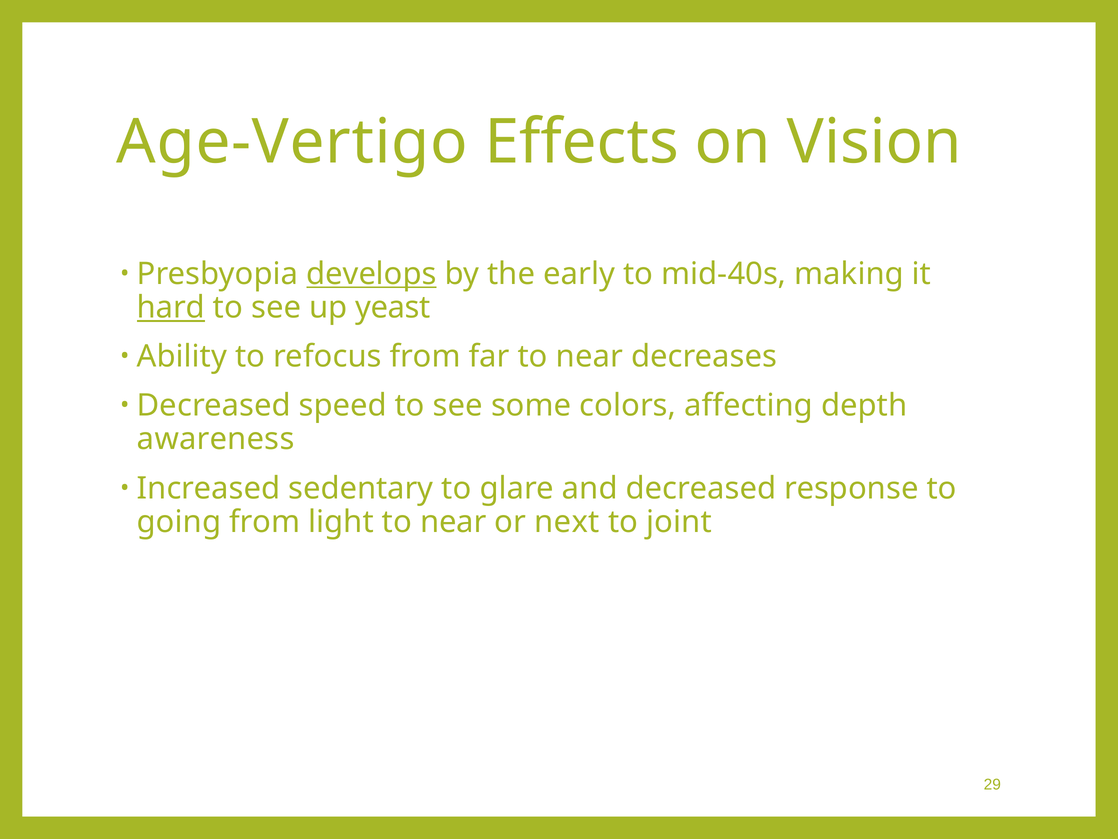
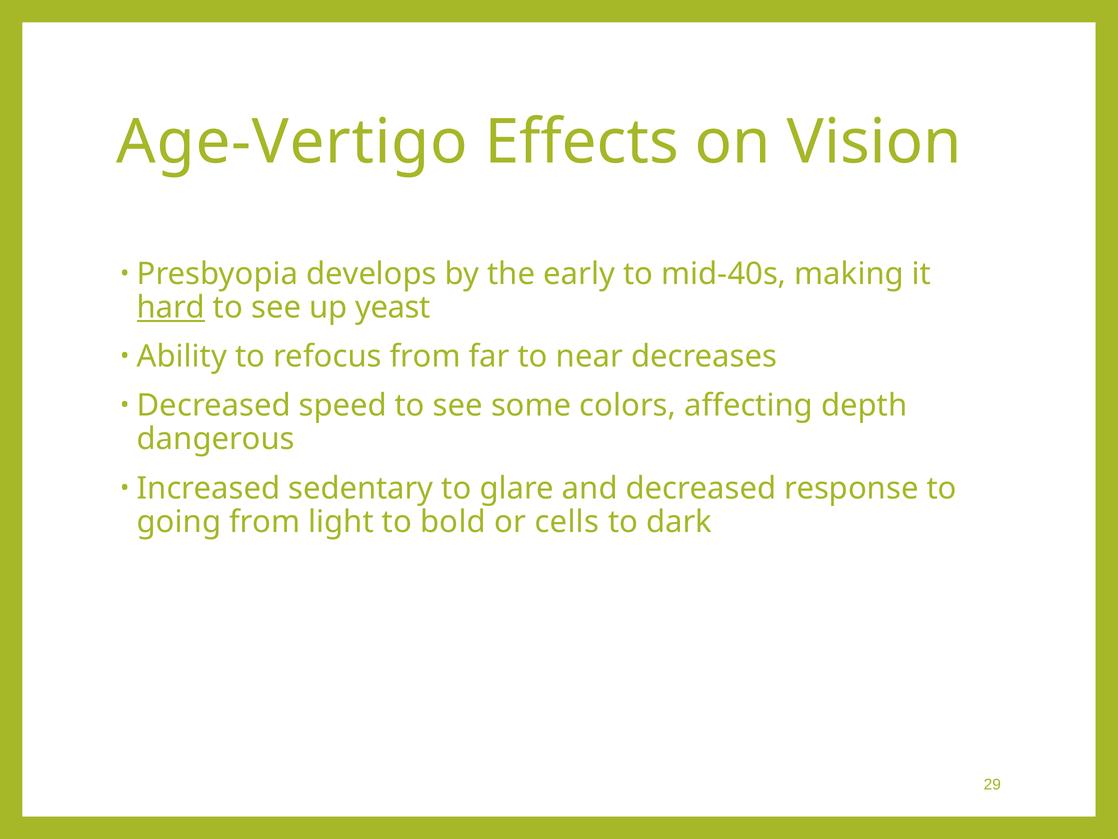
develops underline: present -> none
awareness: awareness -> dangerous
light to near: near -> bold
next: next -> cells
joint: joint -> dark
